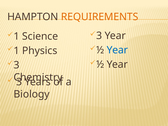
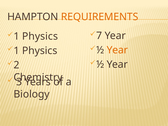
3 at (99, 36): 3 -> 7
Science at (40, 36): Science -> Physics
Year at (117, 50) colour: blue -> orange
3 at (17, 65): 3 -> 2
